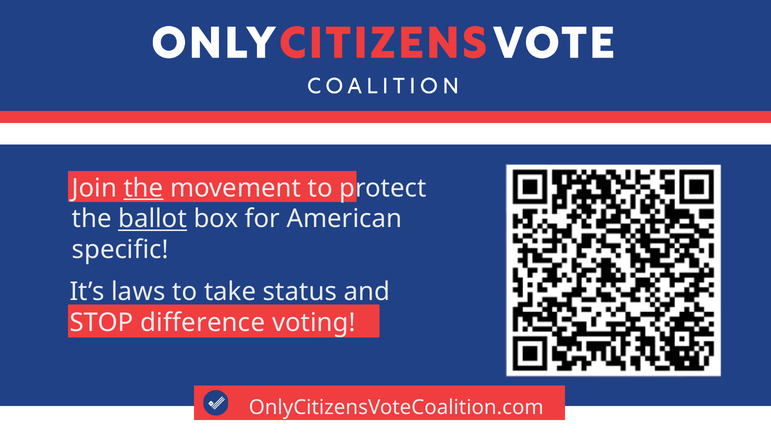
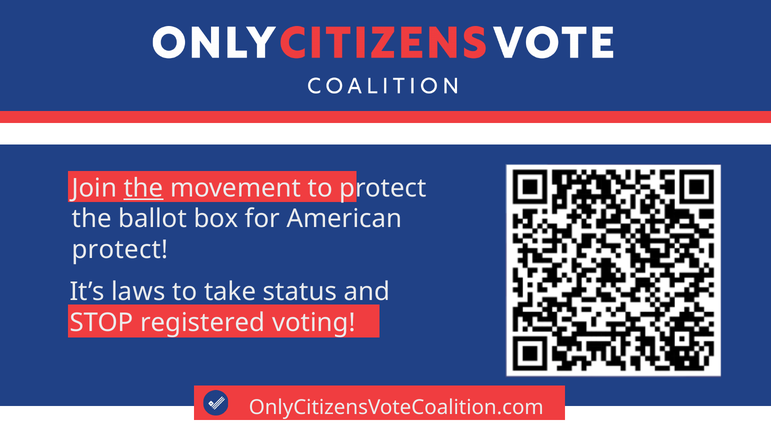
ballot underline: present -> none
specific at (120, 250): specific -> protect
difference: difference -> registered
